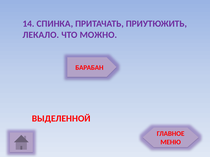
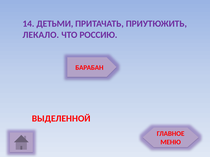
СПИНКА: СПИНКА -> ДЕТЬМИ
МОЖНО: МОЖНО -> РОССИЮ
